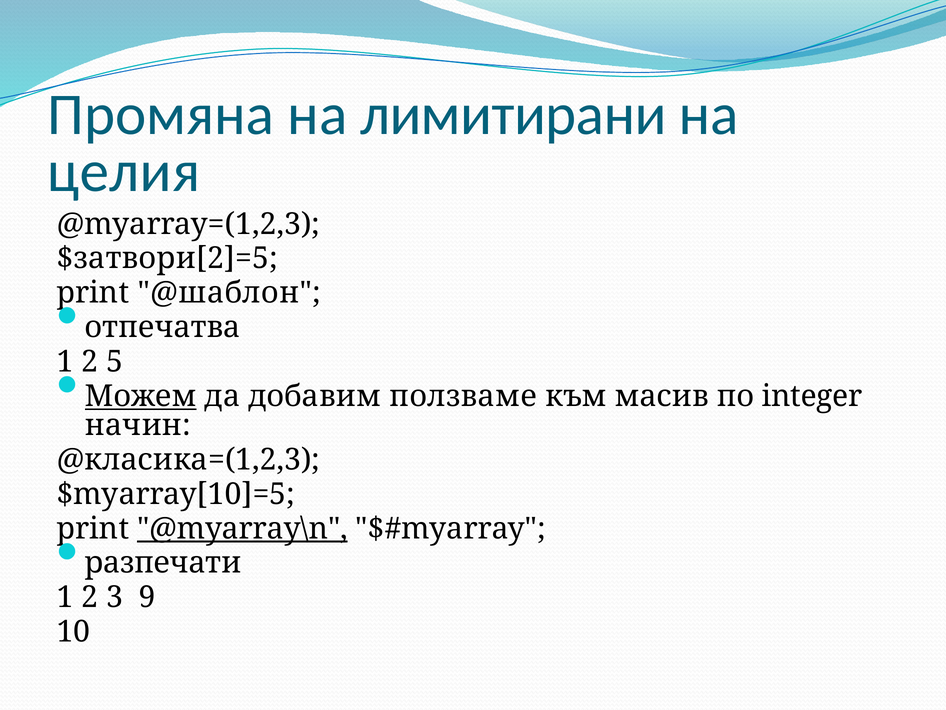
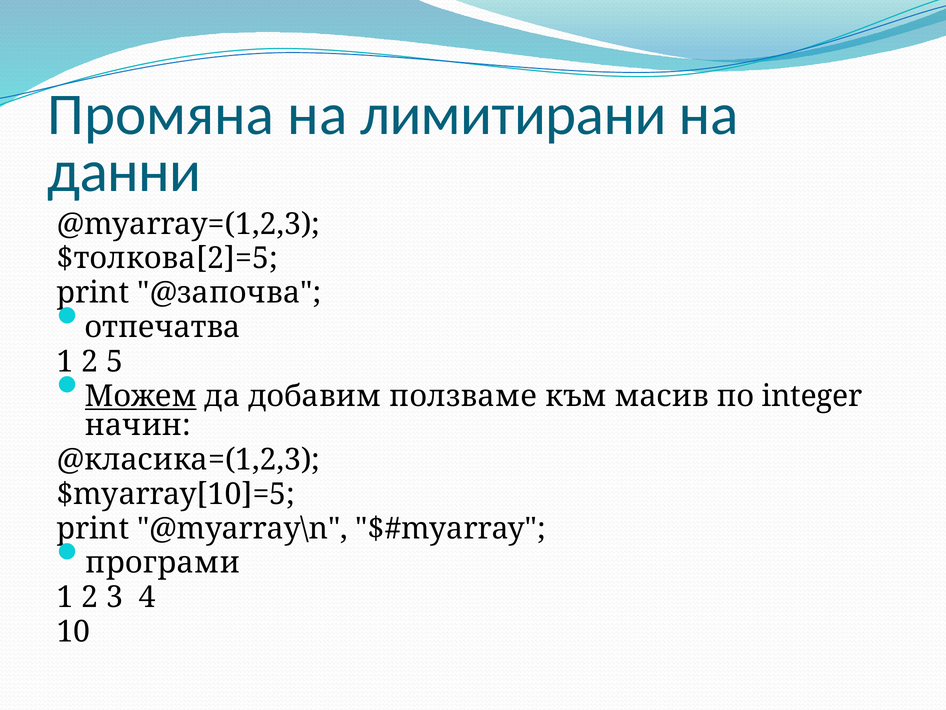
целия: целия -> данни
$затвори[2]=5: $затвори[2]=5 -> $толкова[2]=5
@шаблон: @шаблон -> @започва
@myarray\n underline: present -> none
разпечати: разпечати -> програми
9: 9 -> 4
